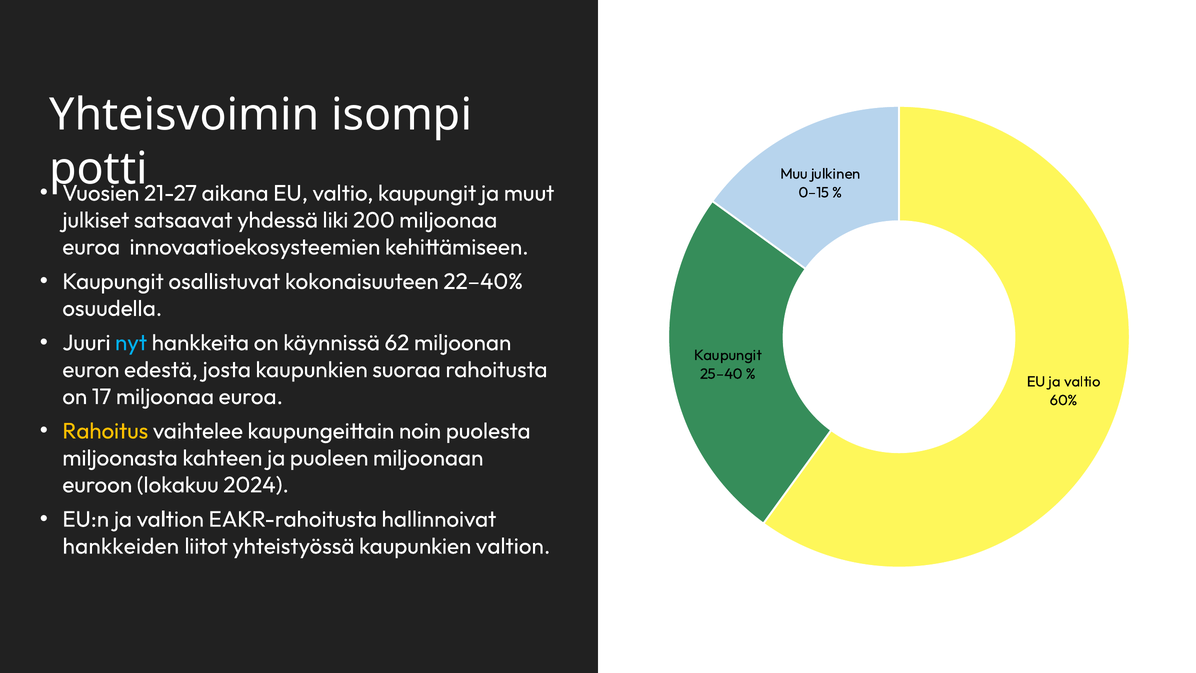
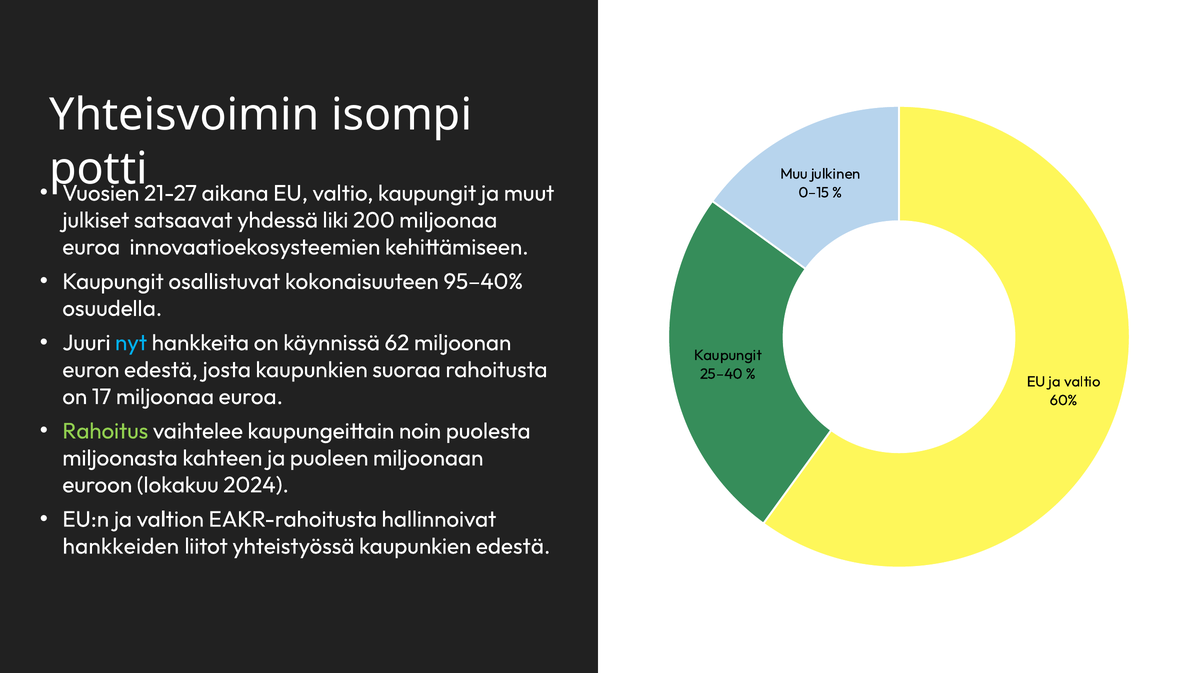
22–40%: 22–40% -> 95–40%
Rahoitus colour: yellow -> light green
kaupunkien valtion: valtion -> edestä
